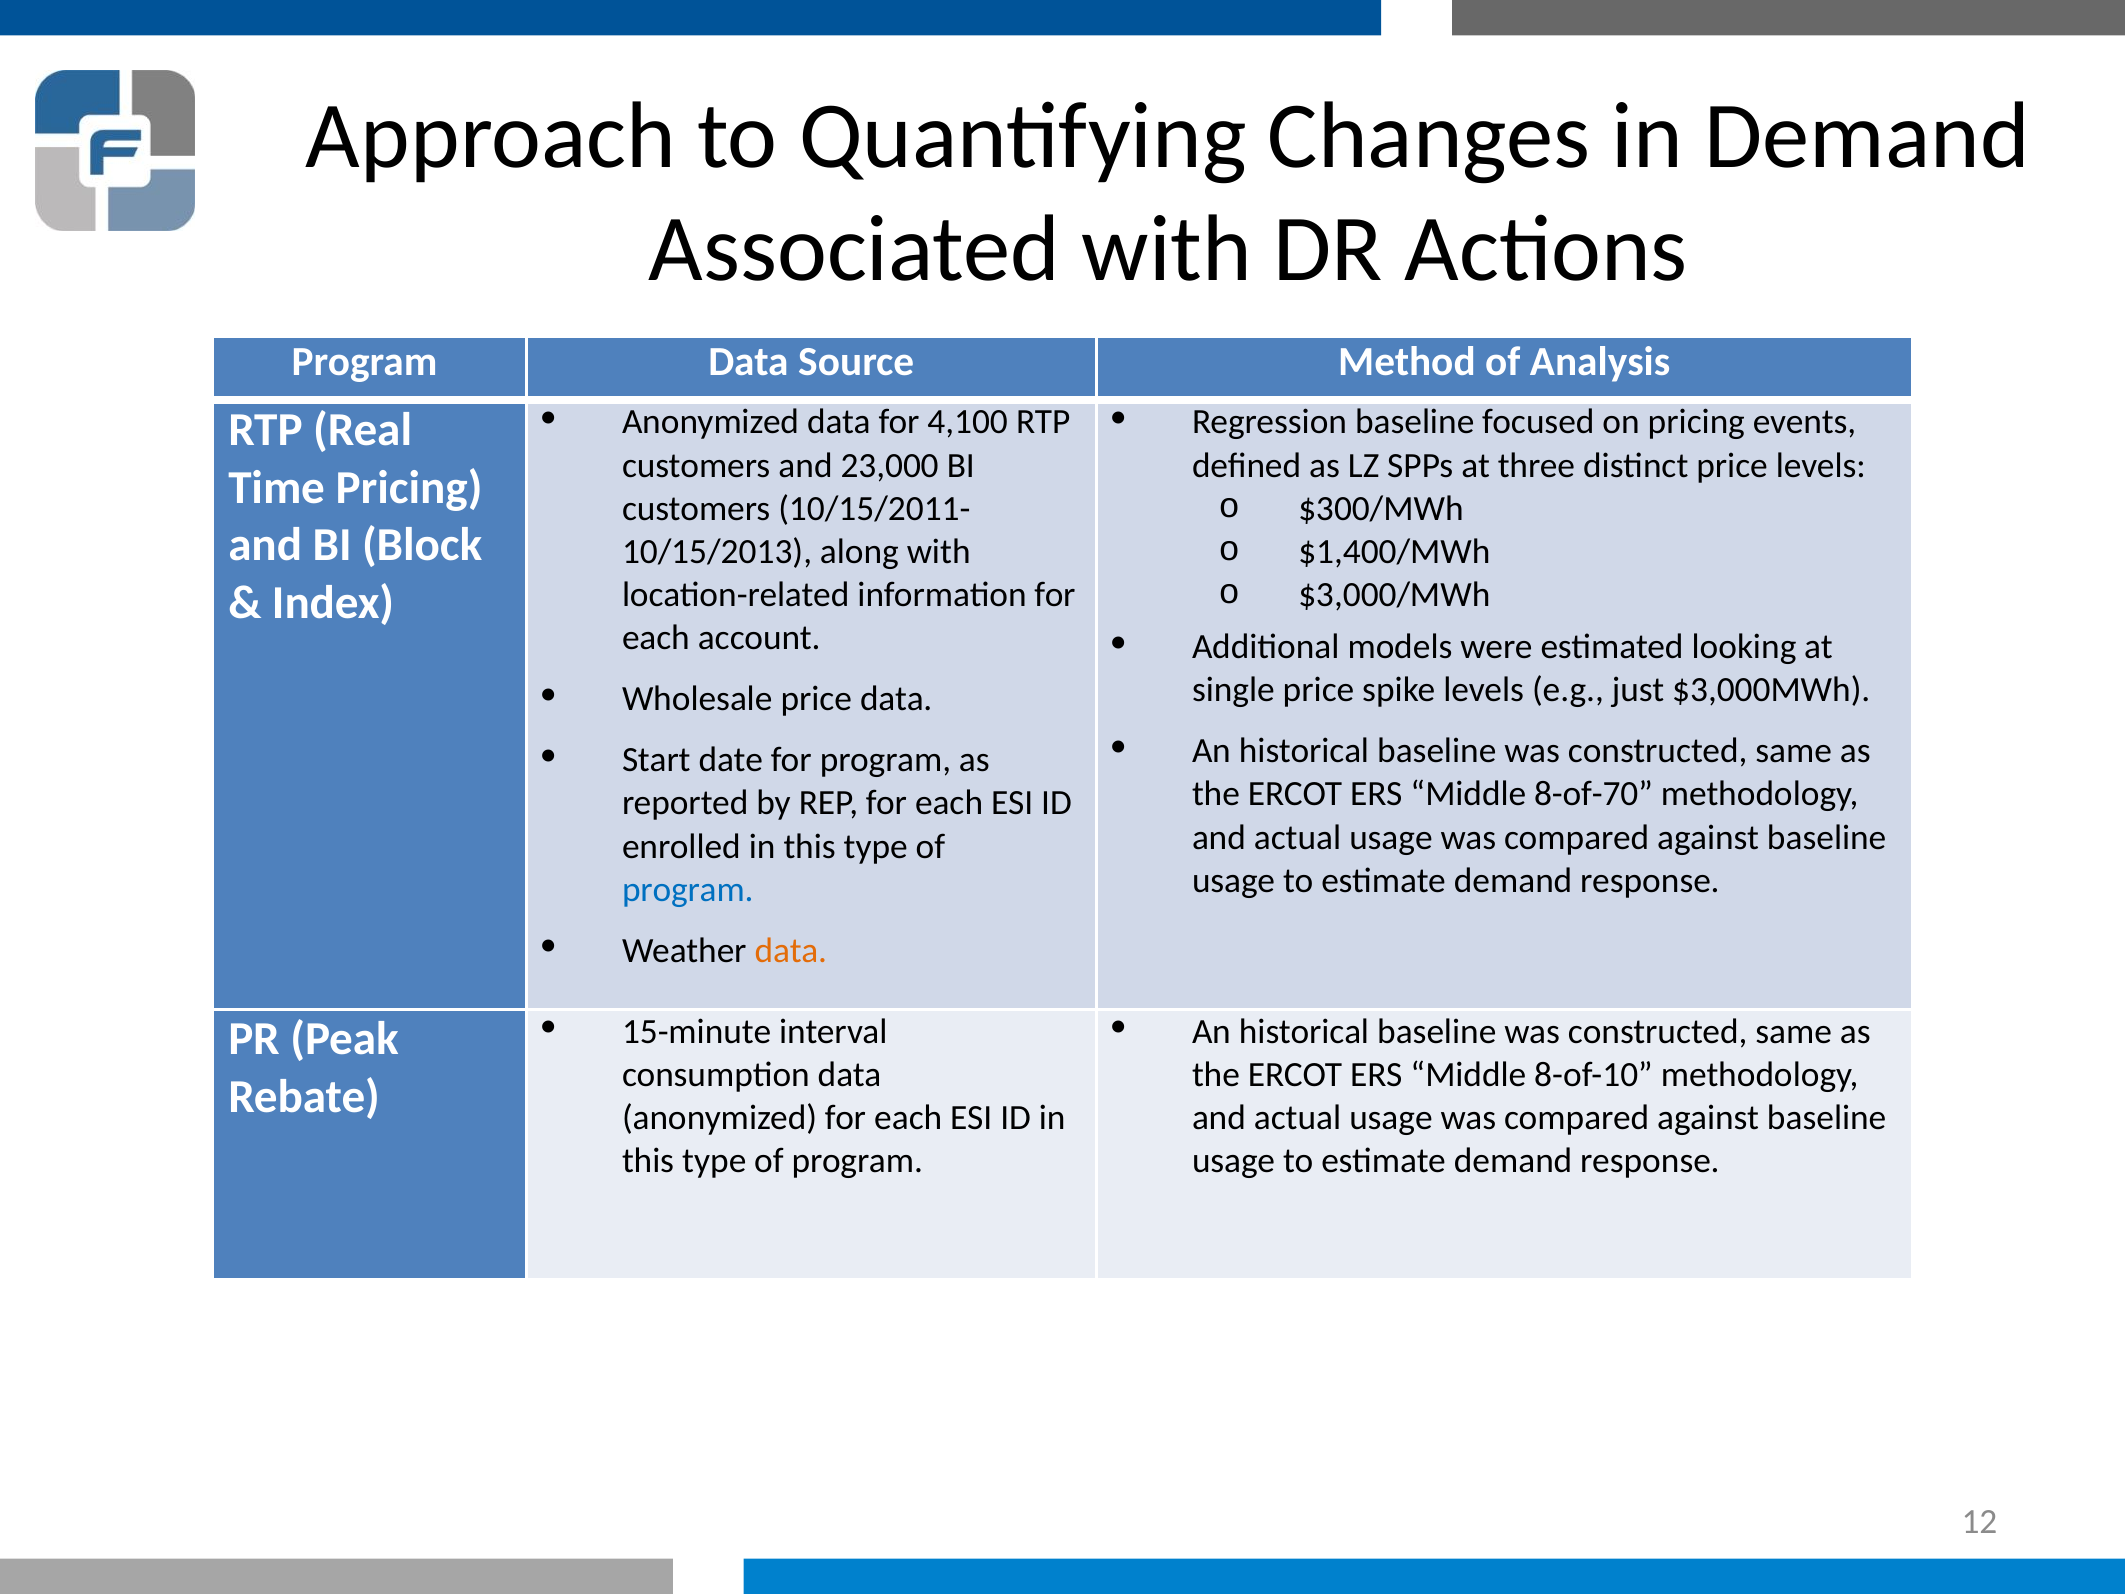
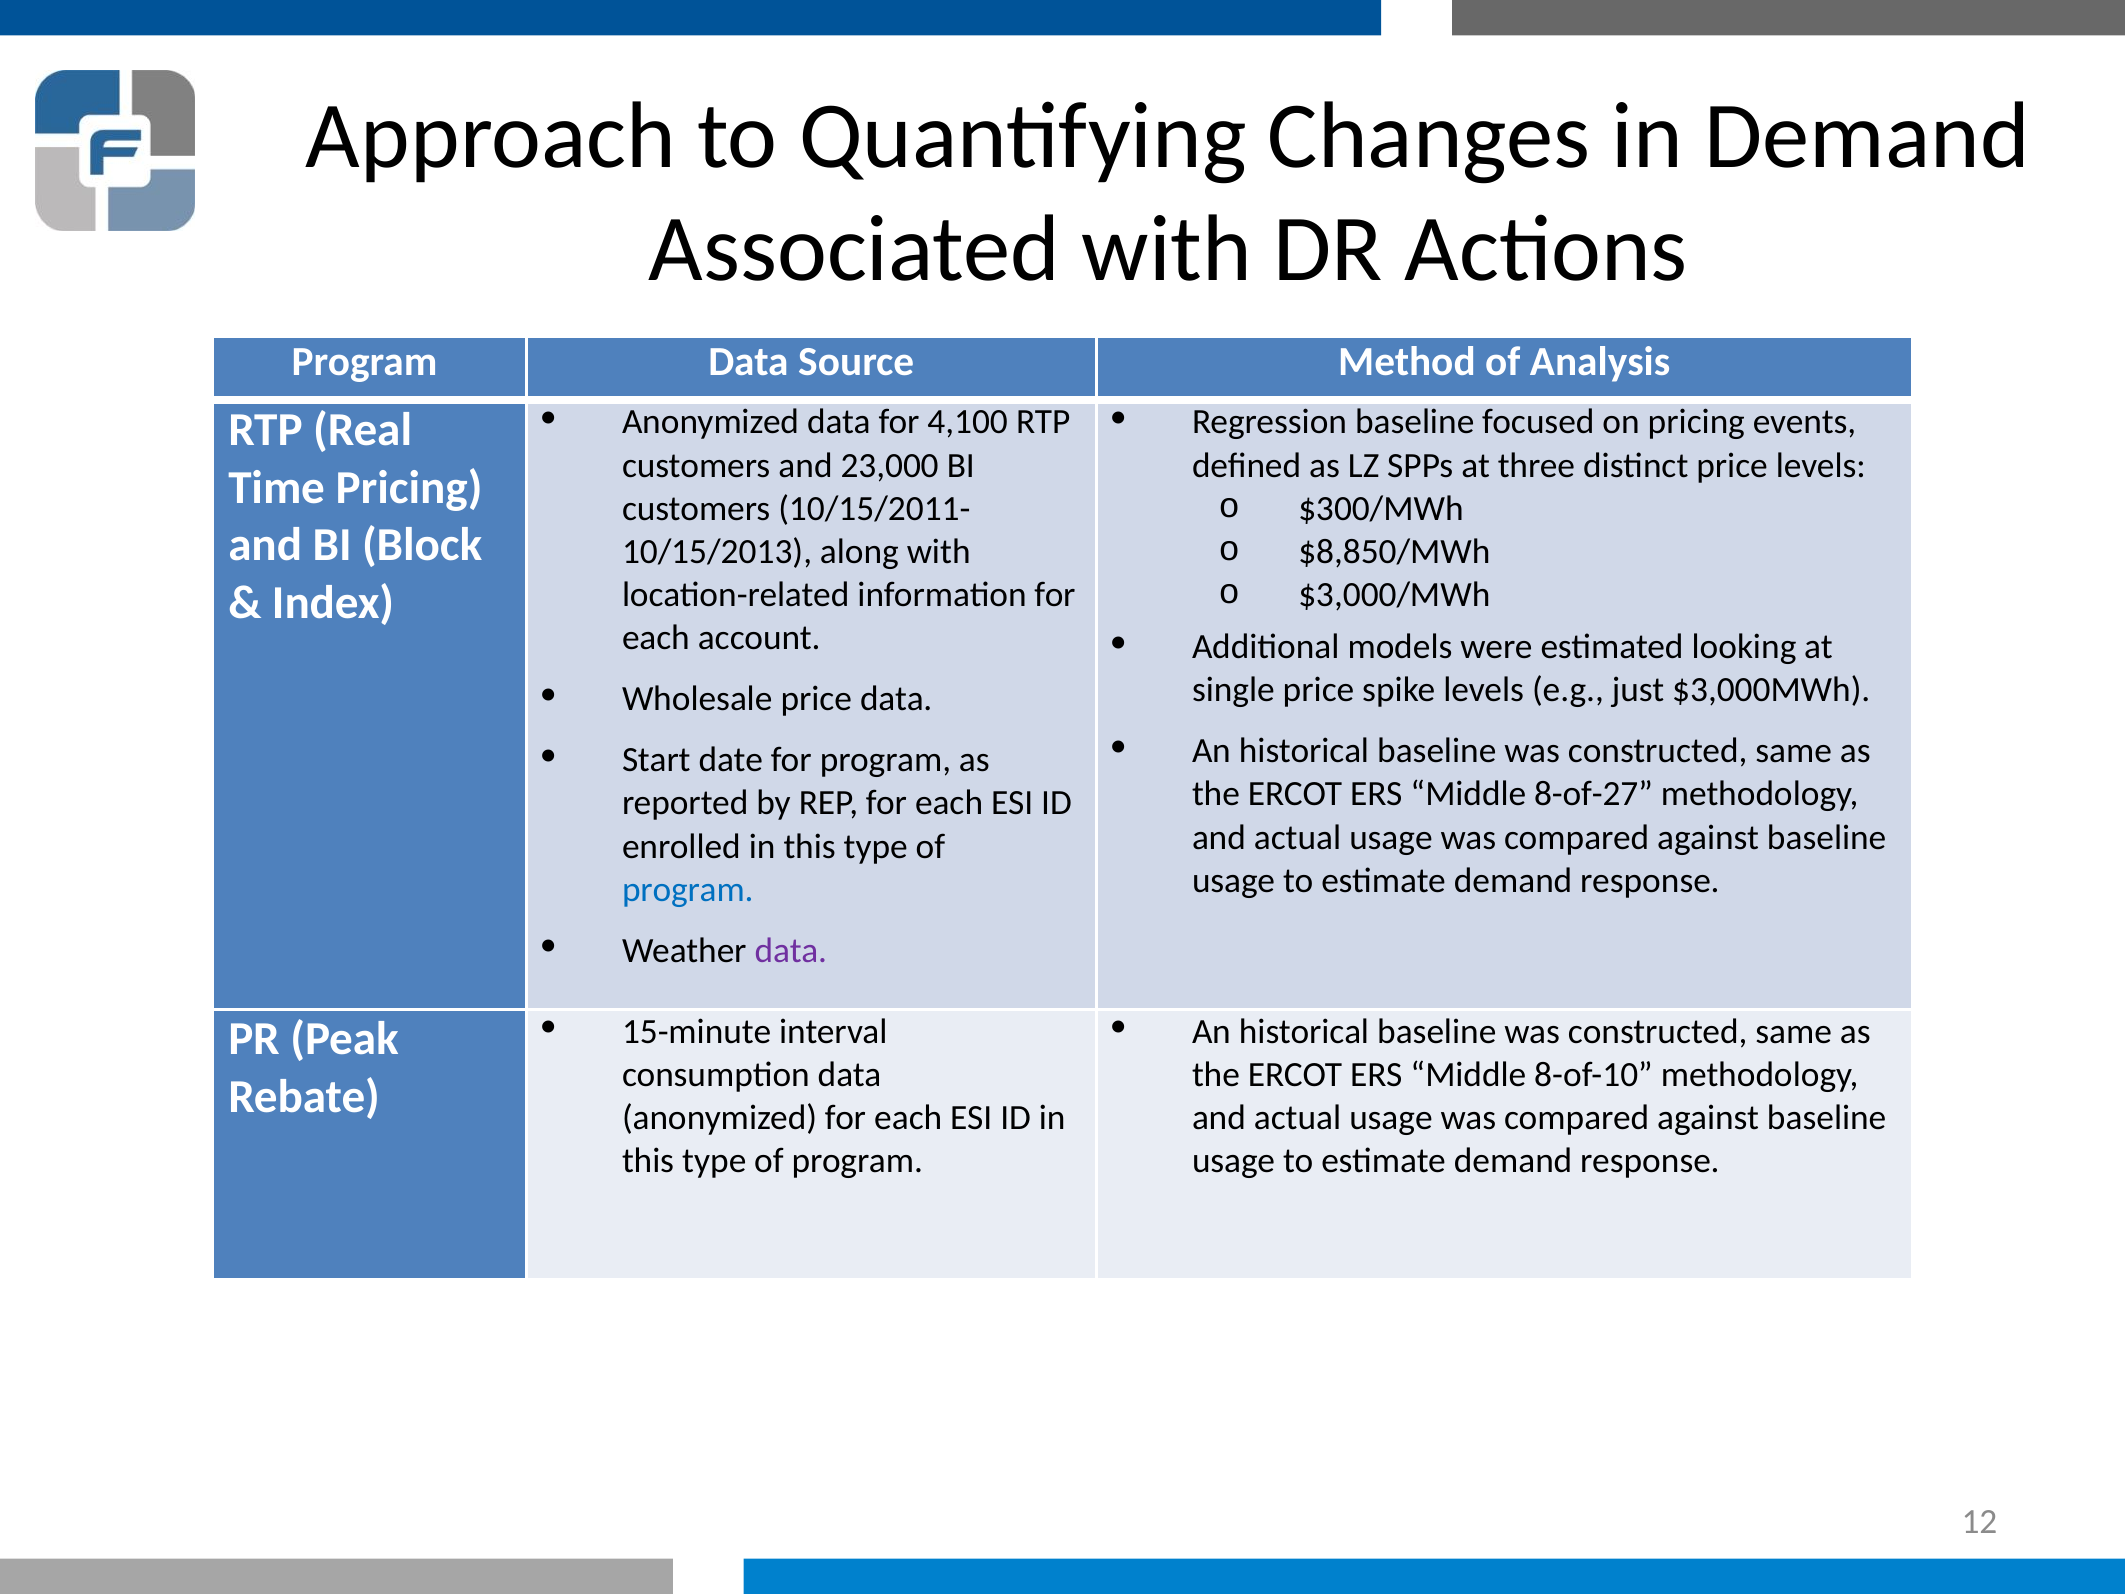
$1,400/MWh: $1,400/MWh -> $8,850/MWh
8-of-70: 8-of-70 -> 8-of-27
data at (791, 950) colour: orange -> purple
